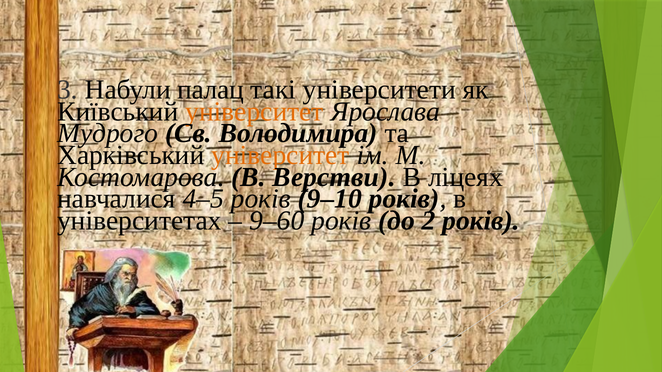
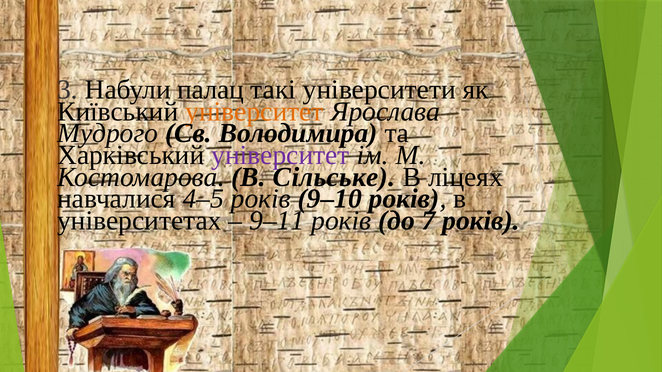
університет at (280, 155) colour: orange -> purple
Верстви: Верстви -> Сільське
9–60: 9–60 -> 9–11
2: 2 -> 7
